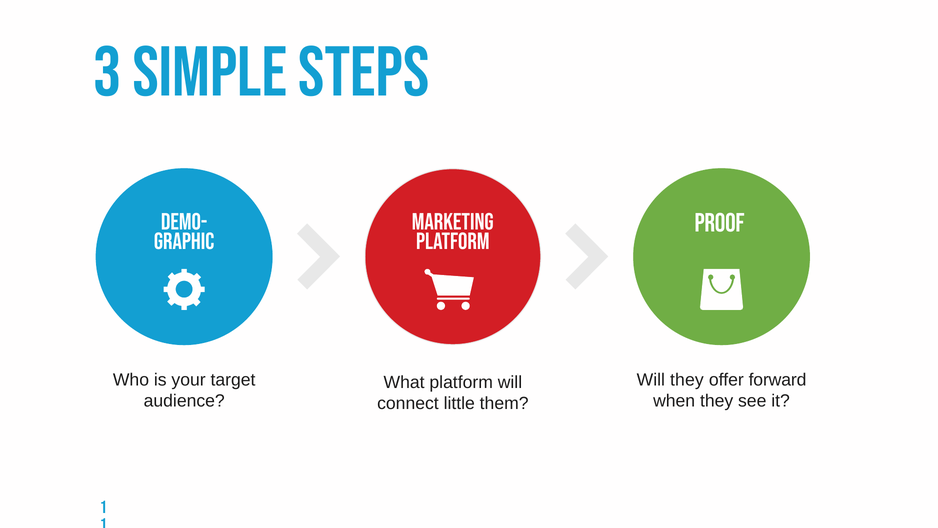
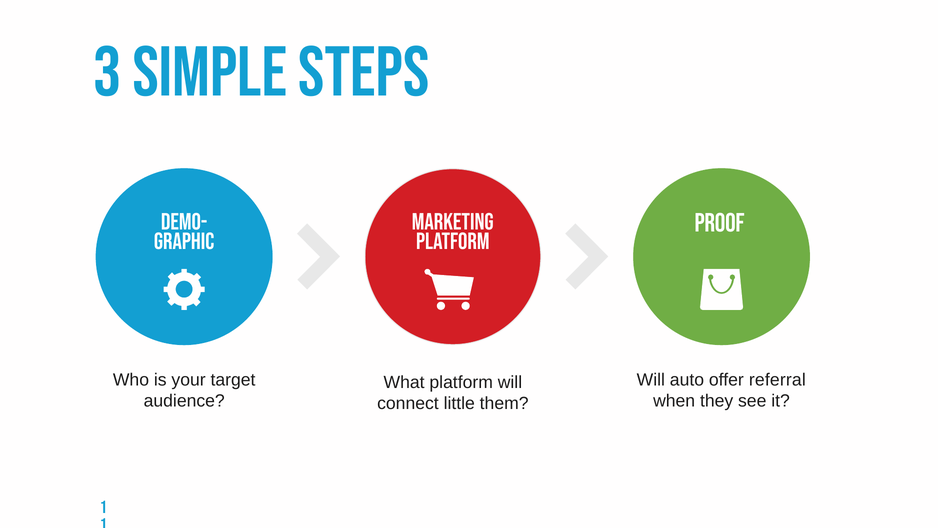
Will they: they -> auto
forward: forward -> referral
